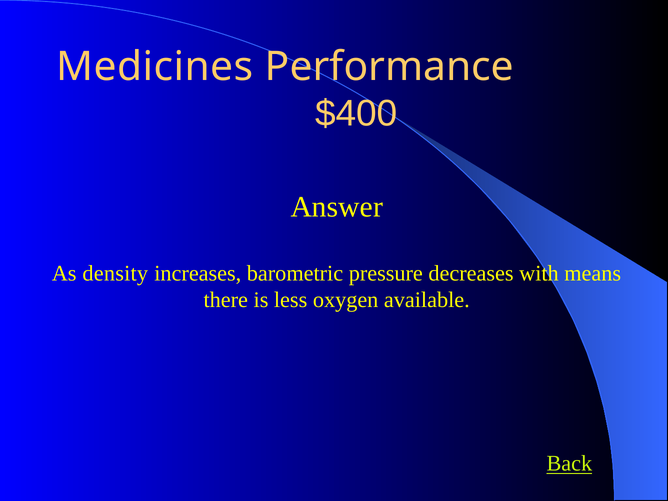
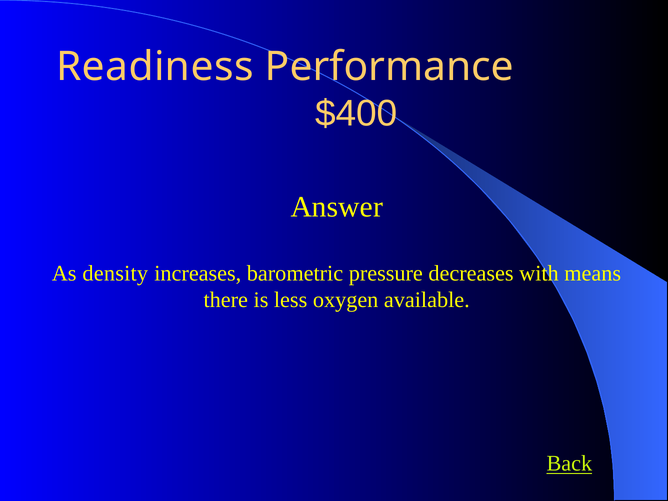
Medicines: Medicines -> Readiness
